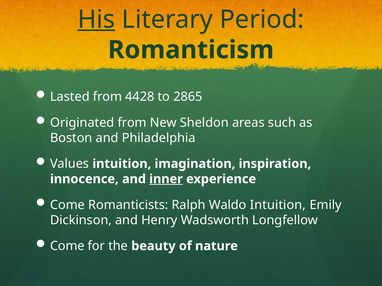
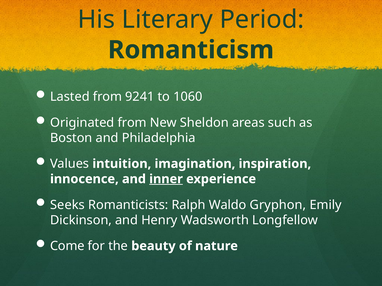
His underline: present -> none
4428: 4428 -> 9241
2865: 2865 -> 1060
Come at (68, 205): Come -> Seeks
Waldo Intuition: Intuition -> Gryphon
